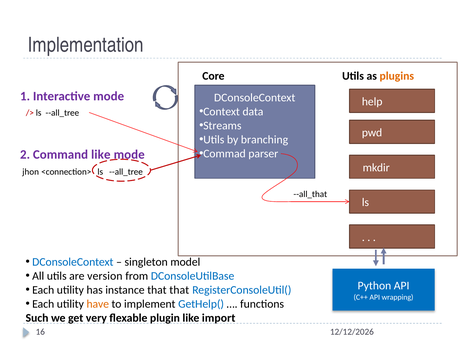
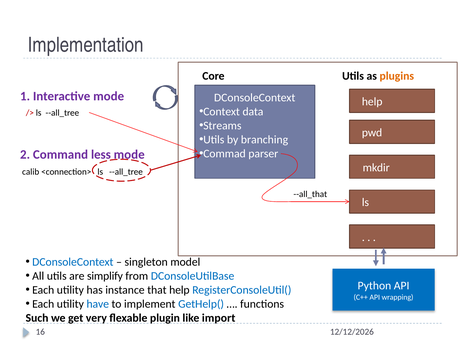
Command like: like -> less
jhon: jhon -> calib
version: version -> simplify
that that: that -> help
have colour: orange -> blue
